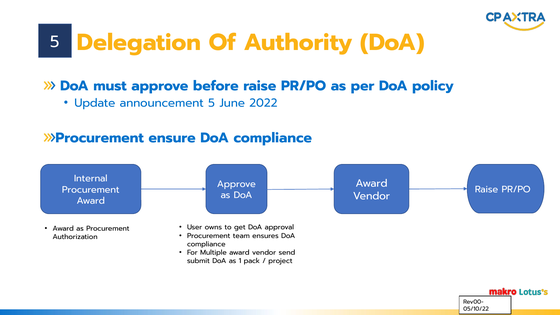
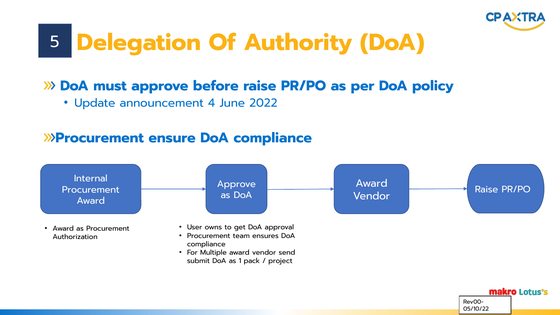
announcement 5: 5 -> 4
